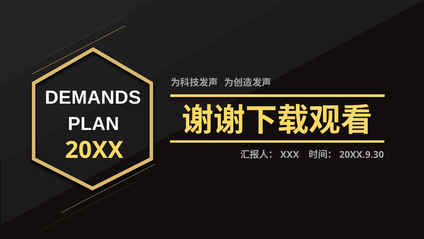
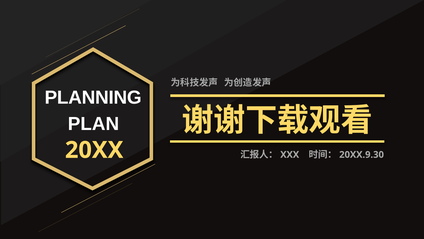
DEMANDS: DEMANDS -> PLANNING
